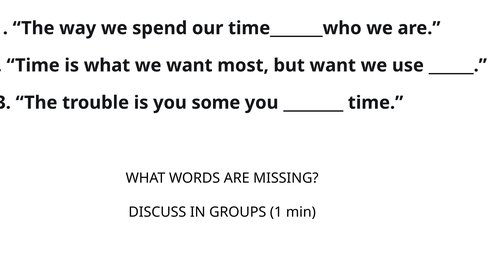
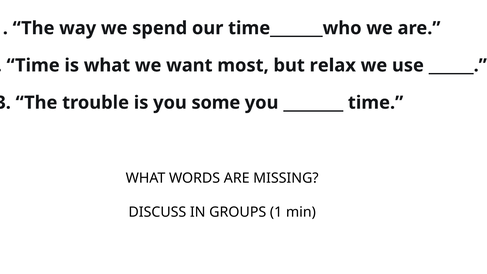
but want: want -> relax
